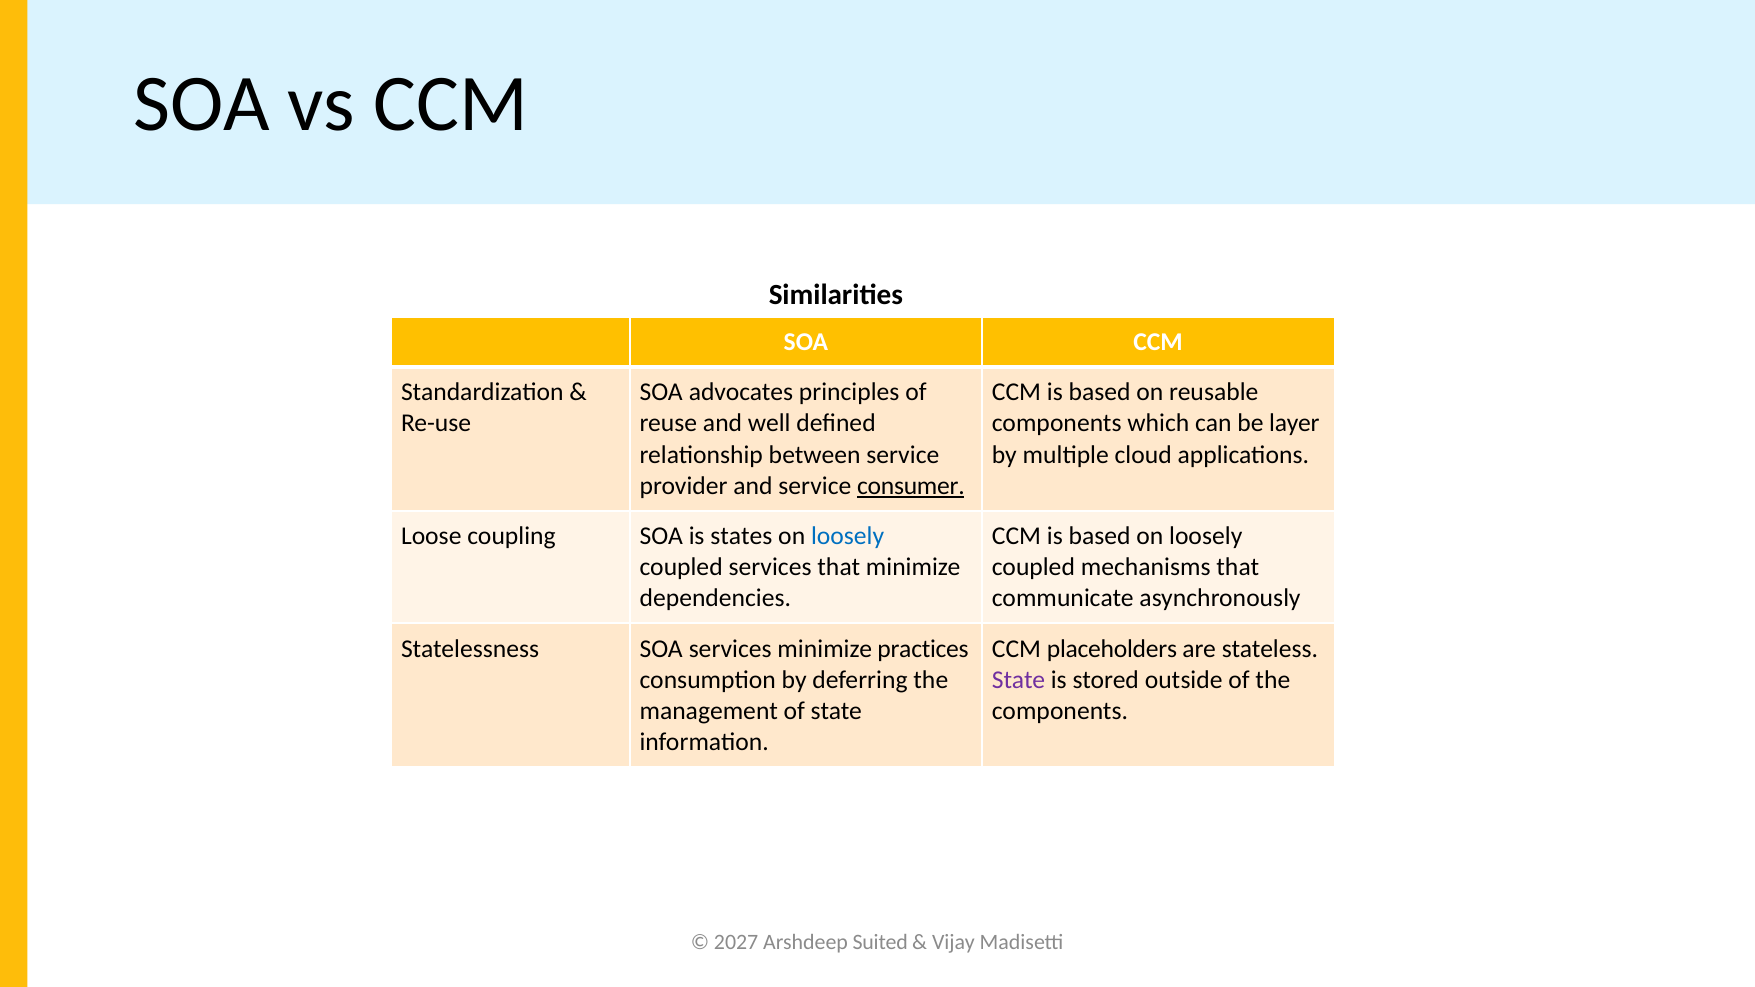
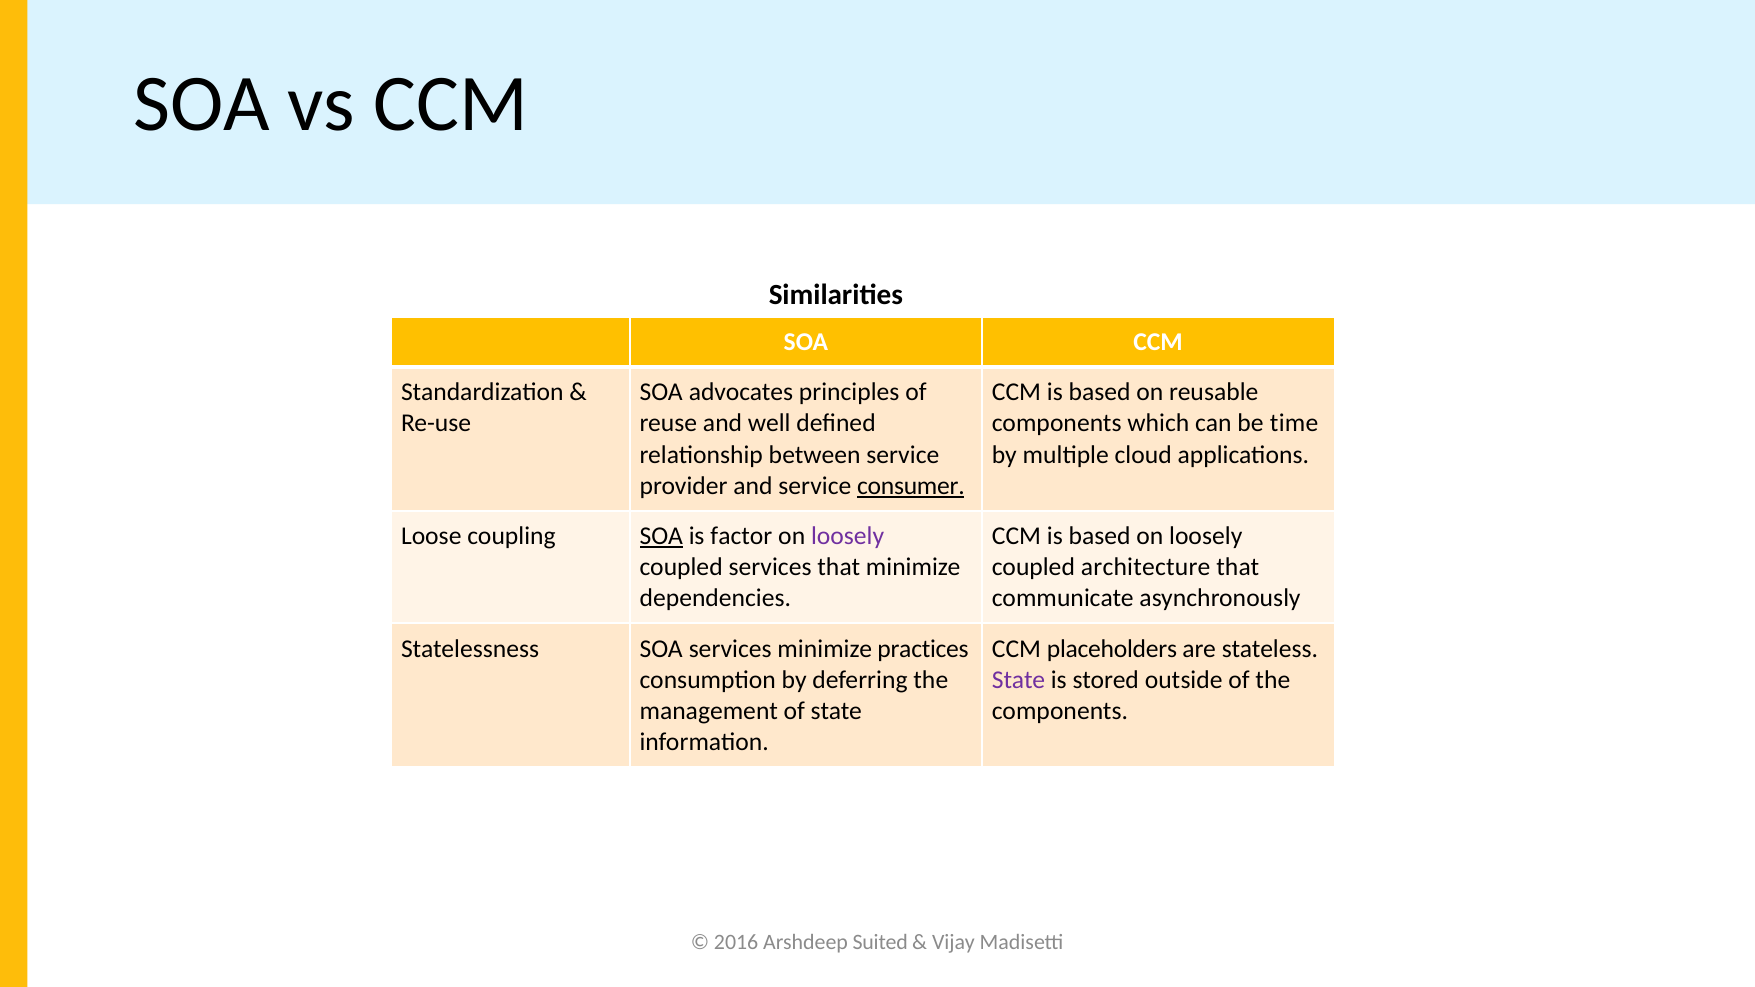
layer: layer -> time
SOA at (661, 536) underline: none -> present
states: states -> factor
loosely at (848, 536) colour: blue -> purple
mechanisms: mechanisms -> architecture
2027: 2027 -> 2016
